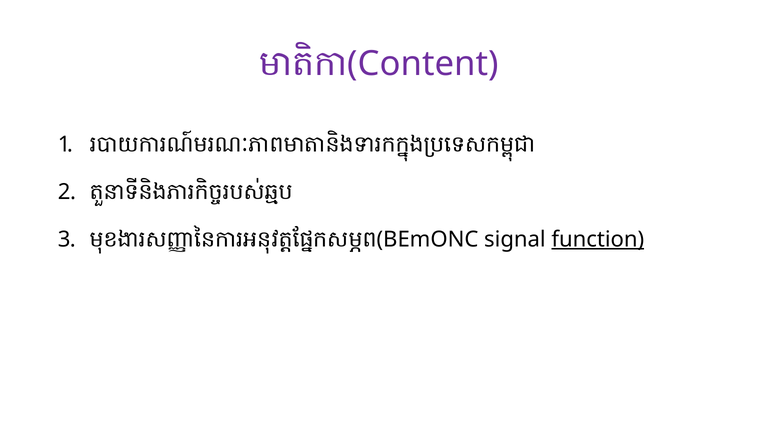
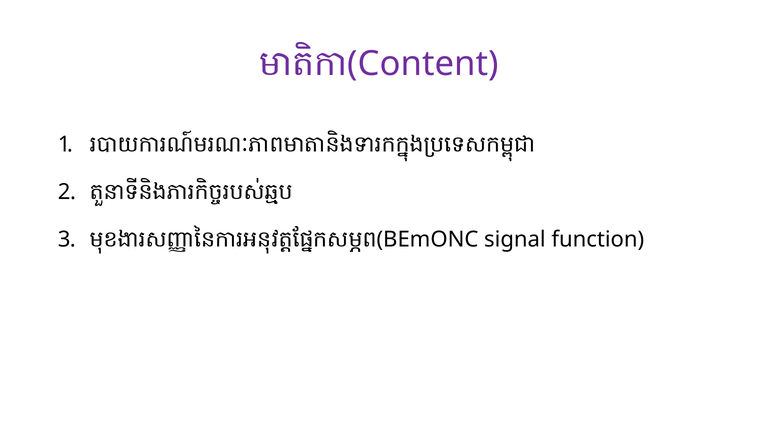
function underline: present -> none
